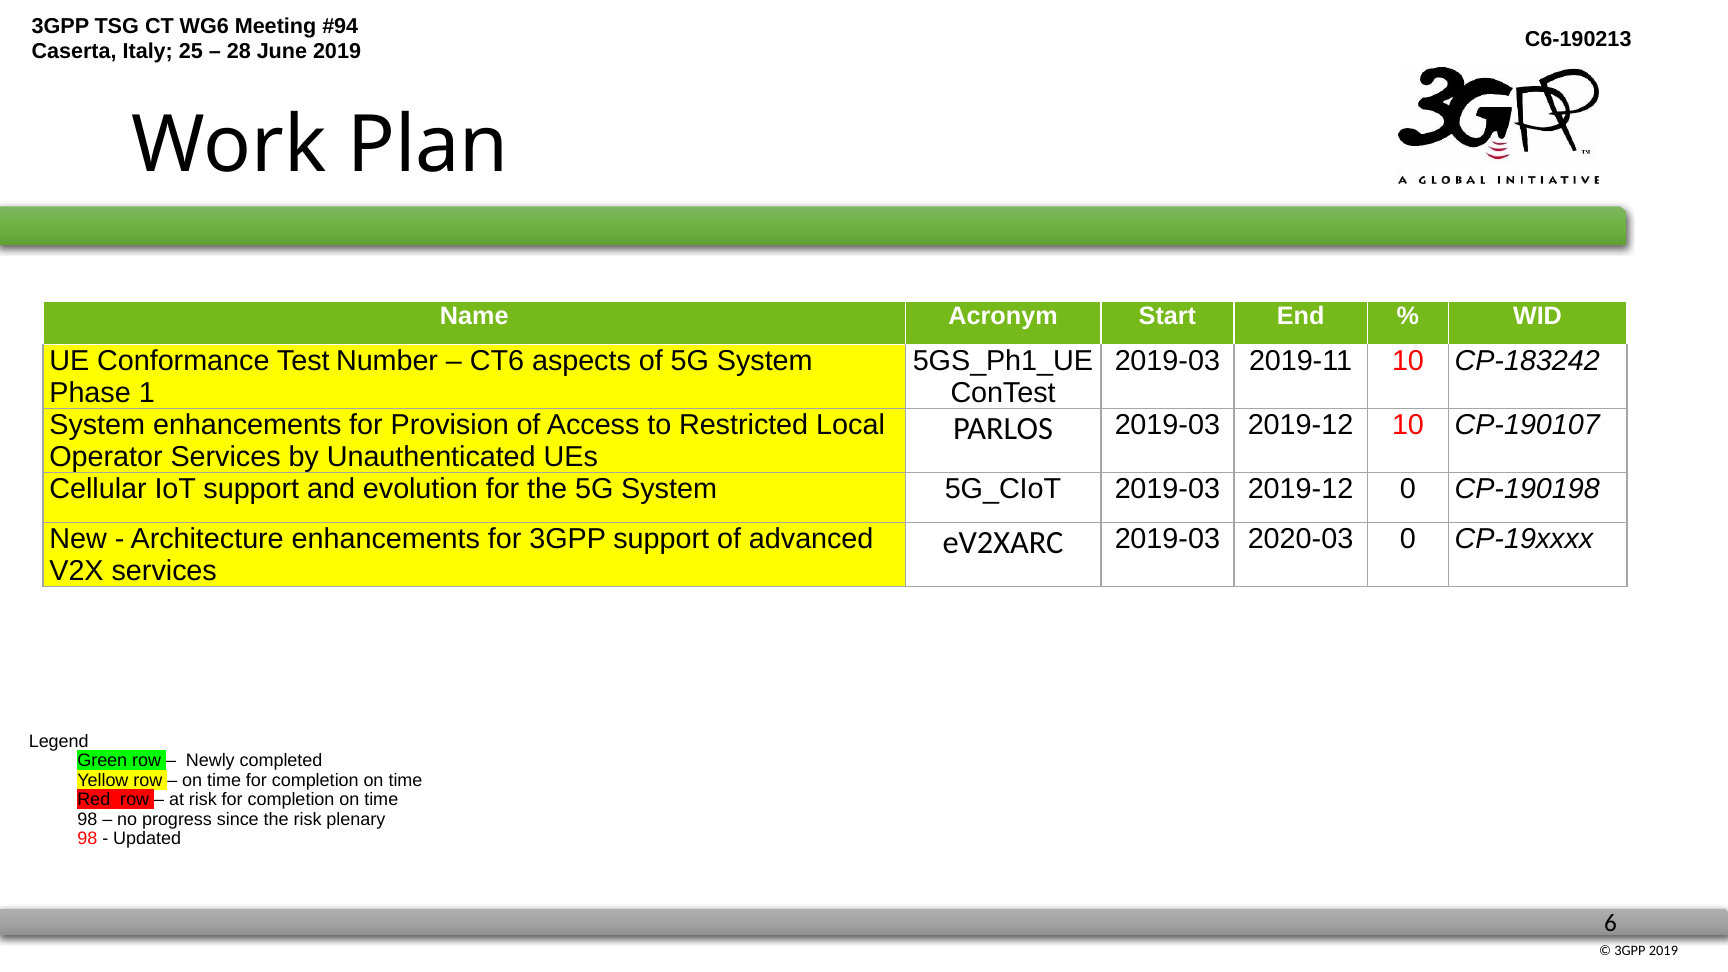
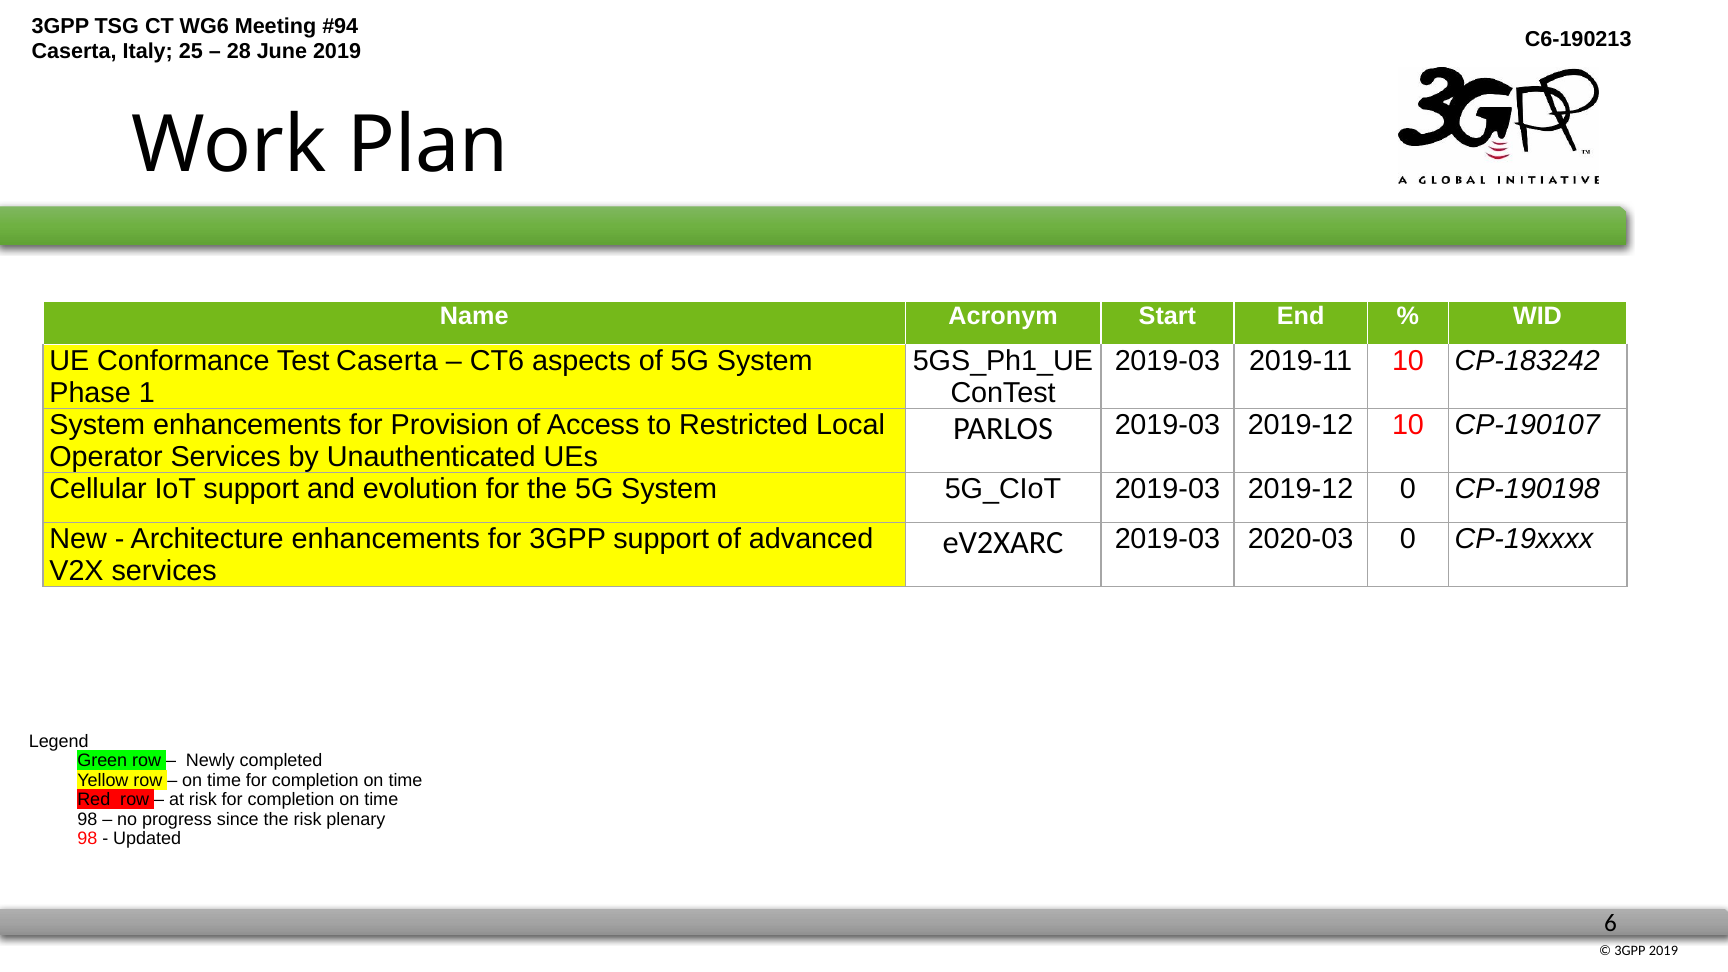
Test Number: Number -> Caserta
